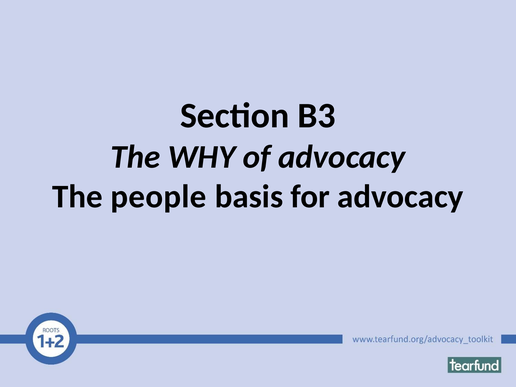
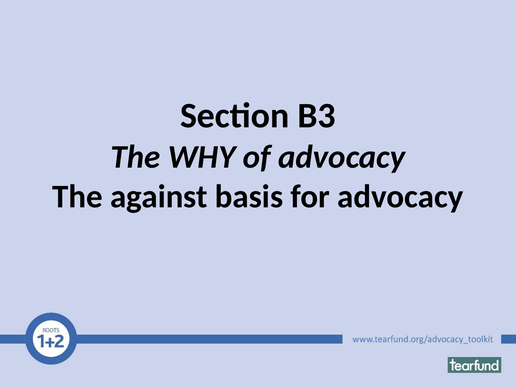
people: people -> against
